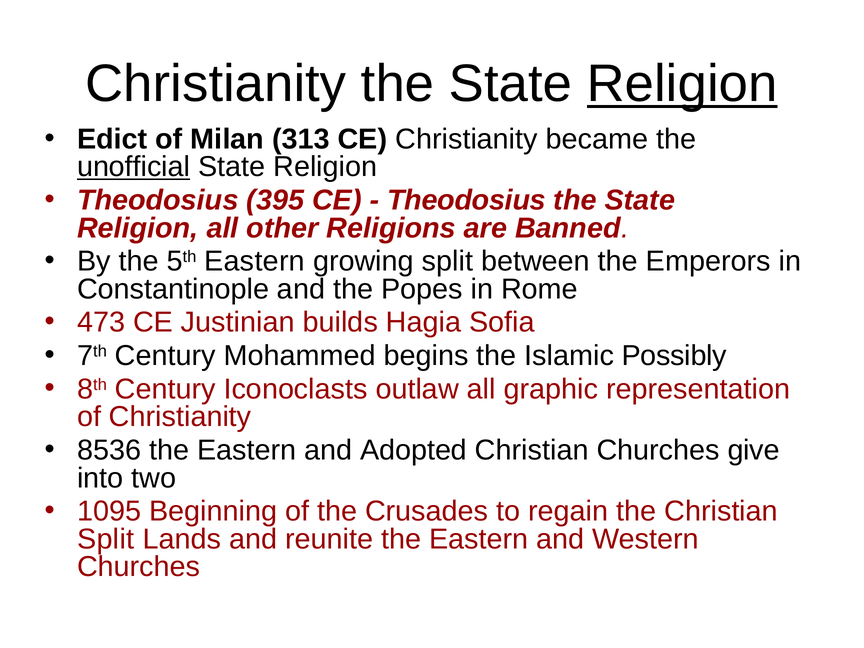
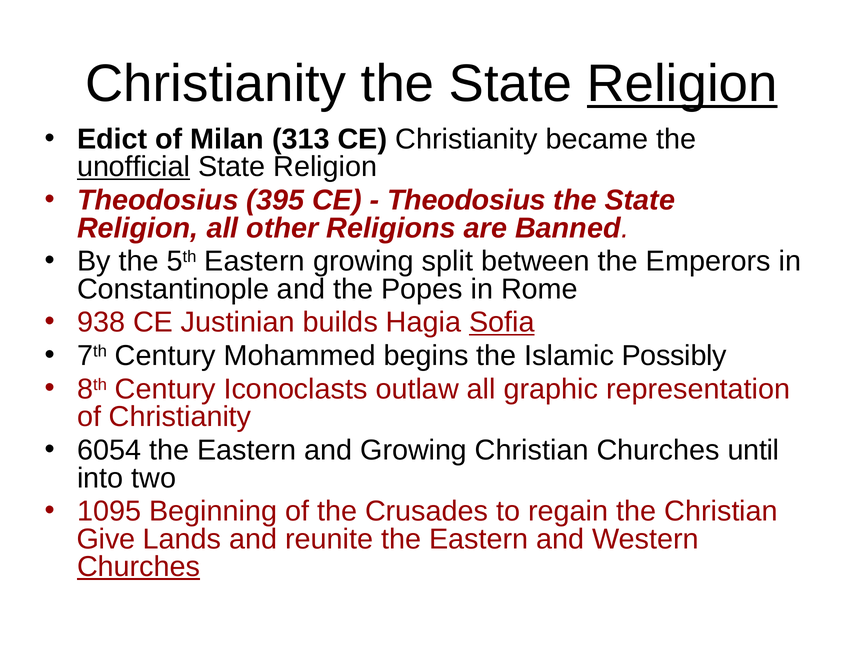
473: 473 -> 938
Sofia underline: none -> present
8536: 8536 -> 6054
and Adopted: Adopted -> Growing
give: give -> until
Split at (106, 539): Split -> Give
Churches at (139, 567) underline: none -> present
